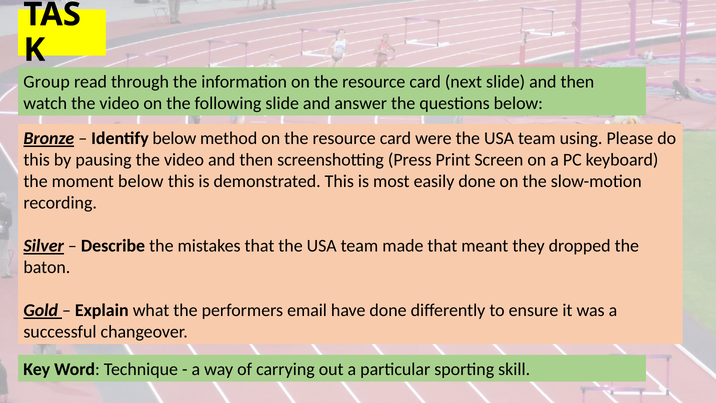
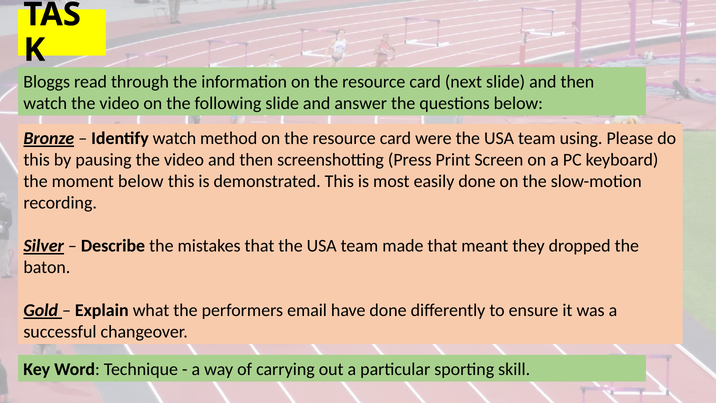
Group: Group -> Bloggs
Identify below: below -> watch
